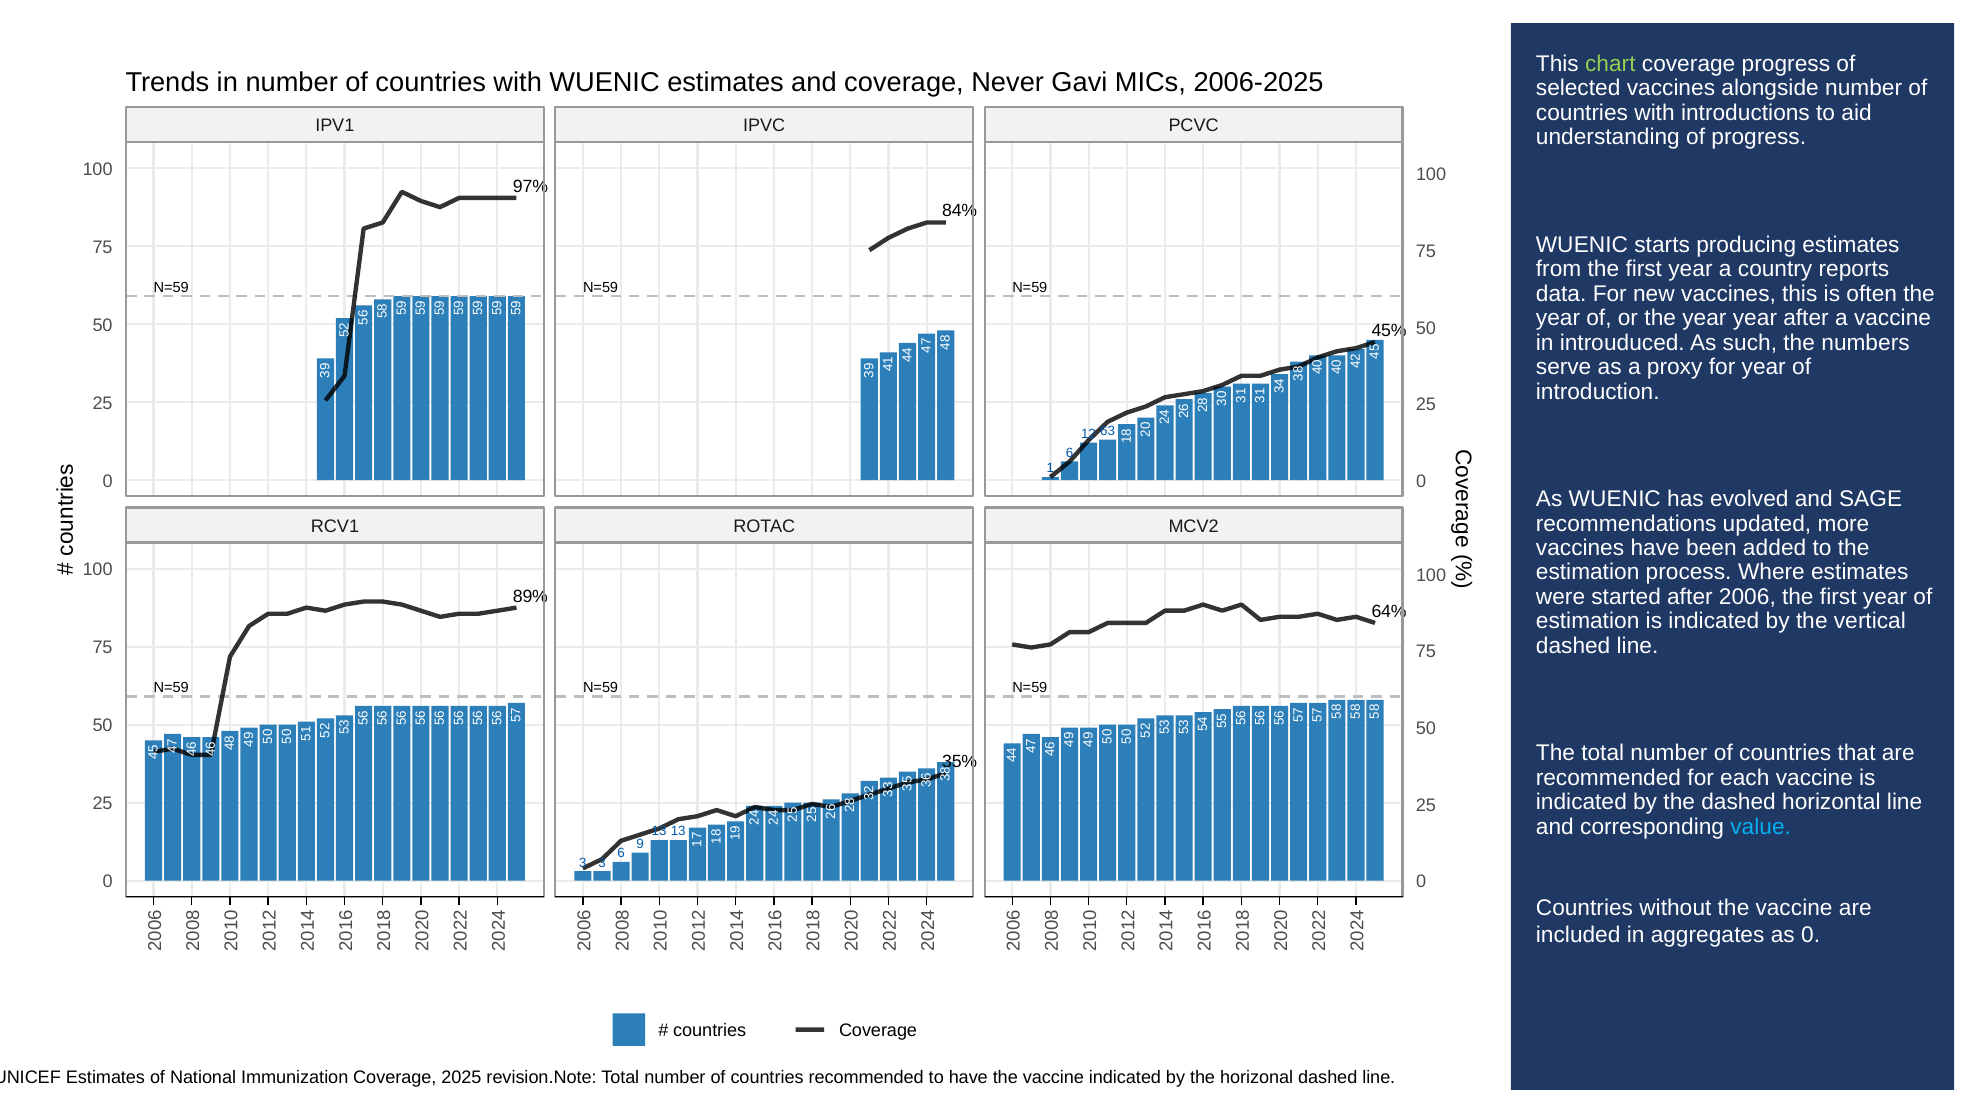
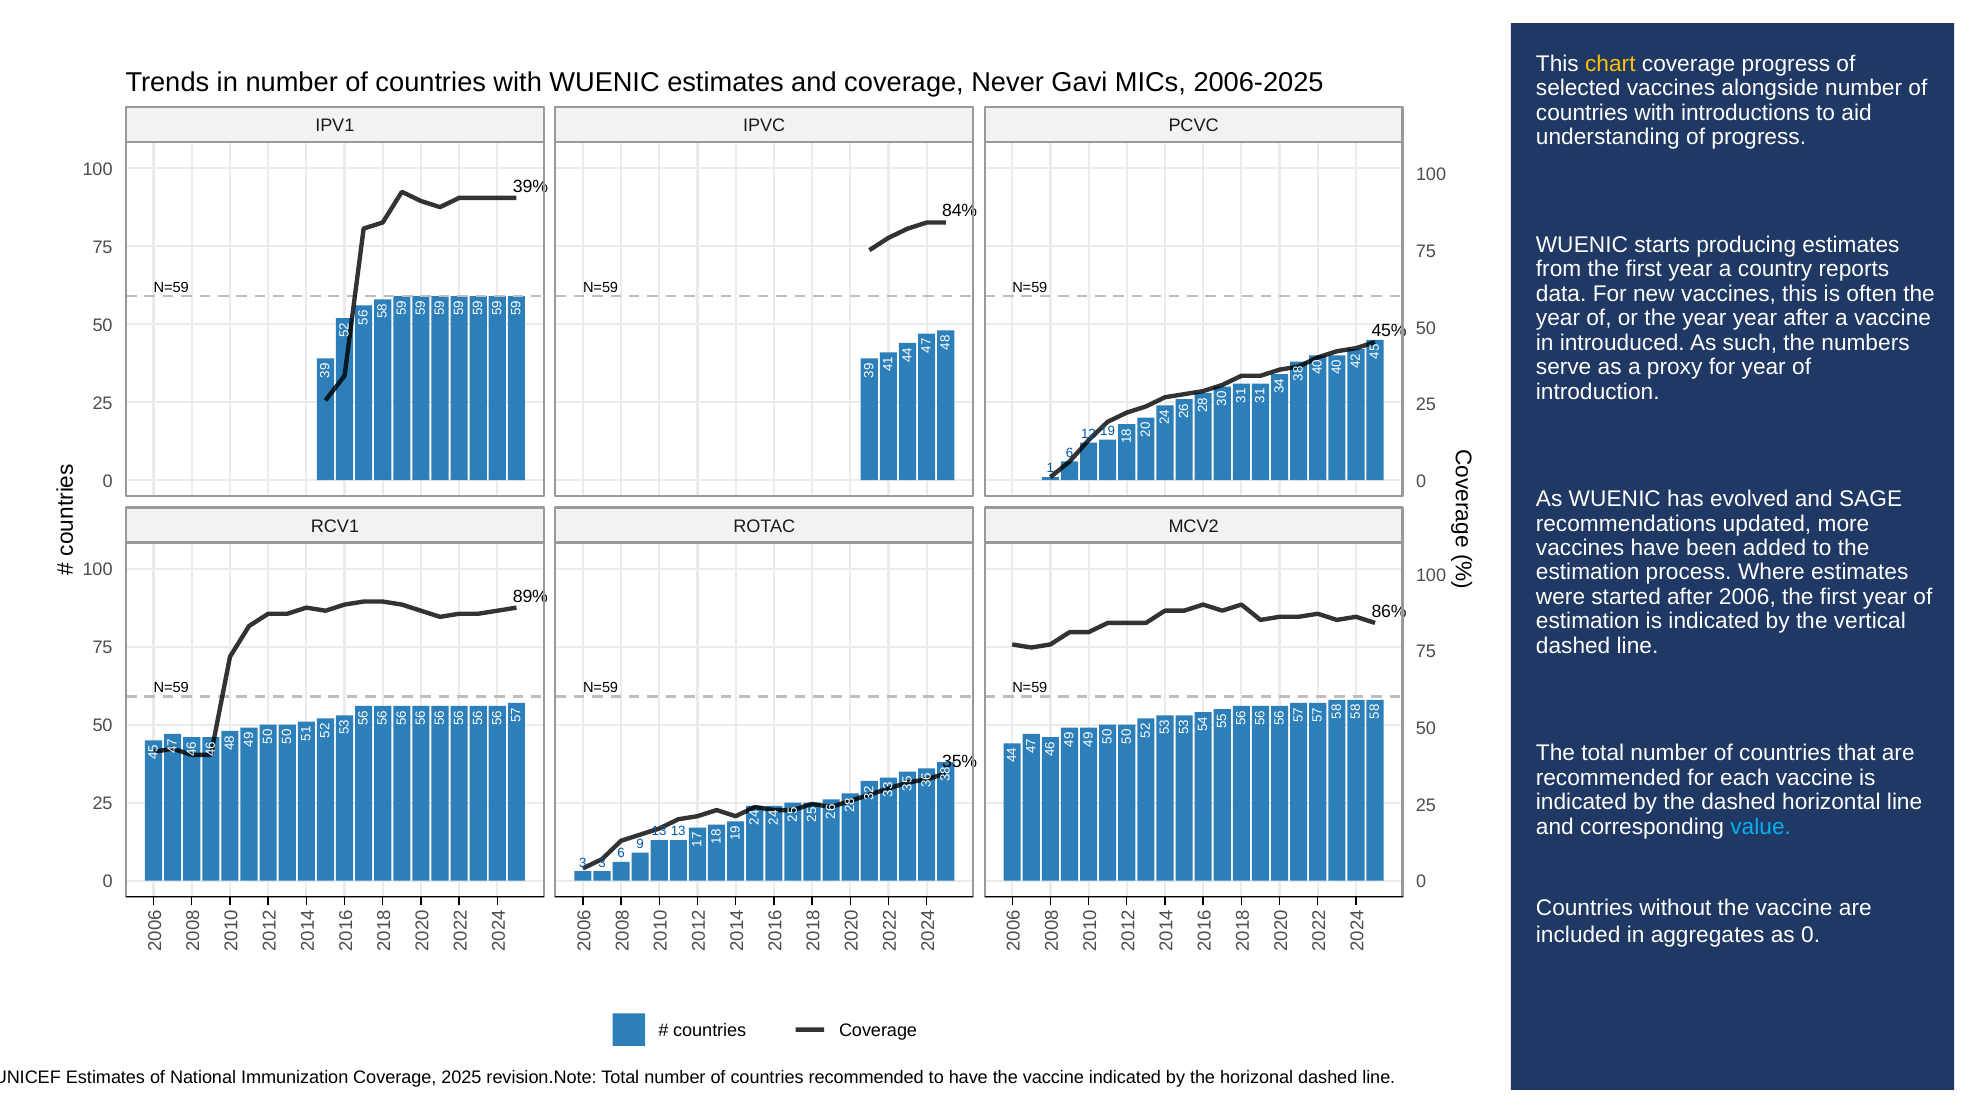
chart colour: light green -> yellow
97%: 97% -> 39%
63: 63 -> 19
64%: 64% -> 86%
